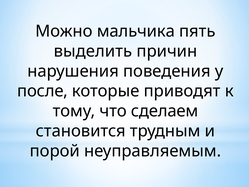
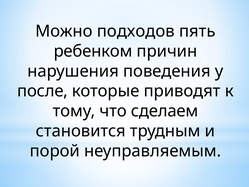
мальчика: мальчика -> подходов
выделить: выделить -> ребенком
